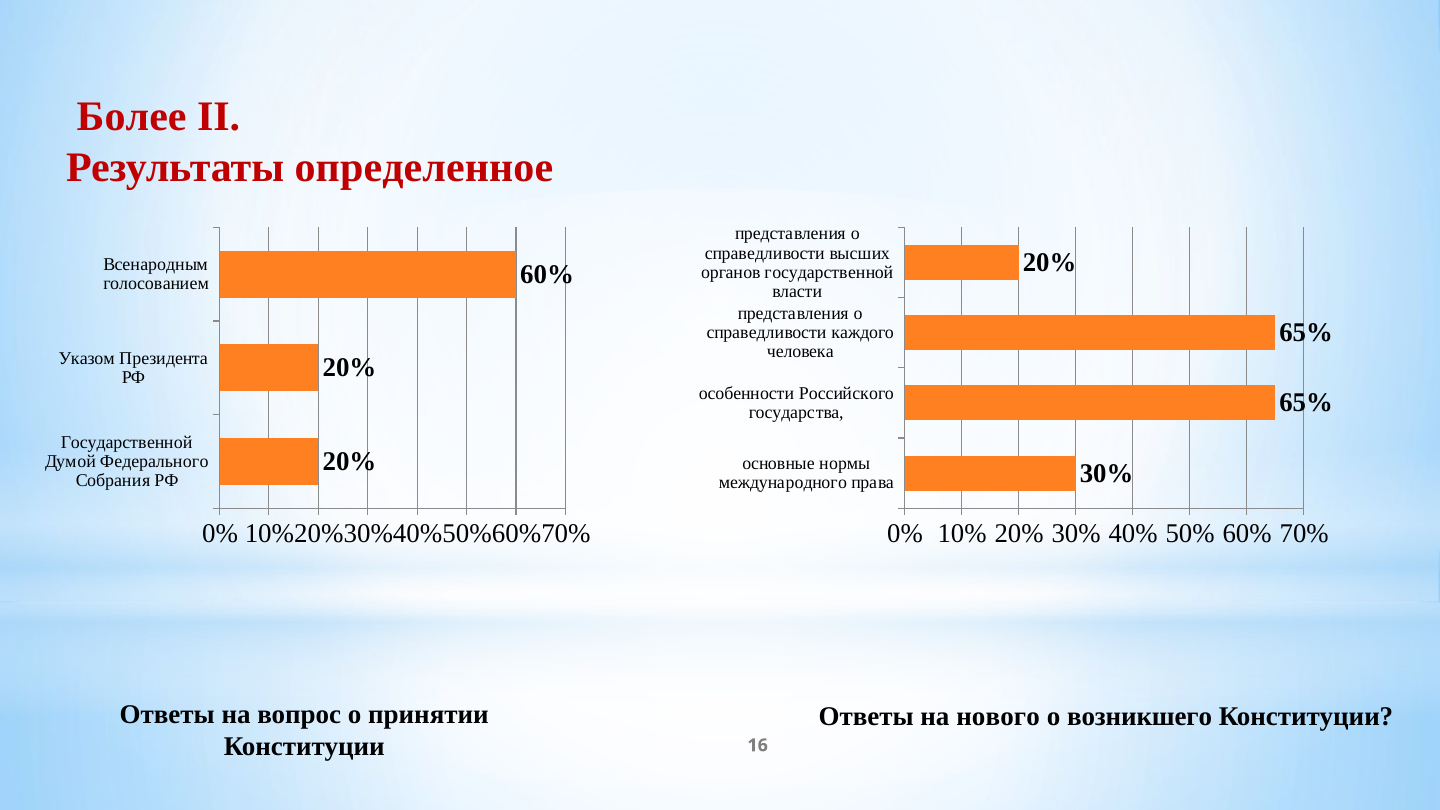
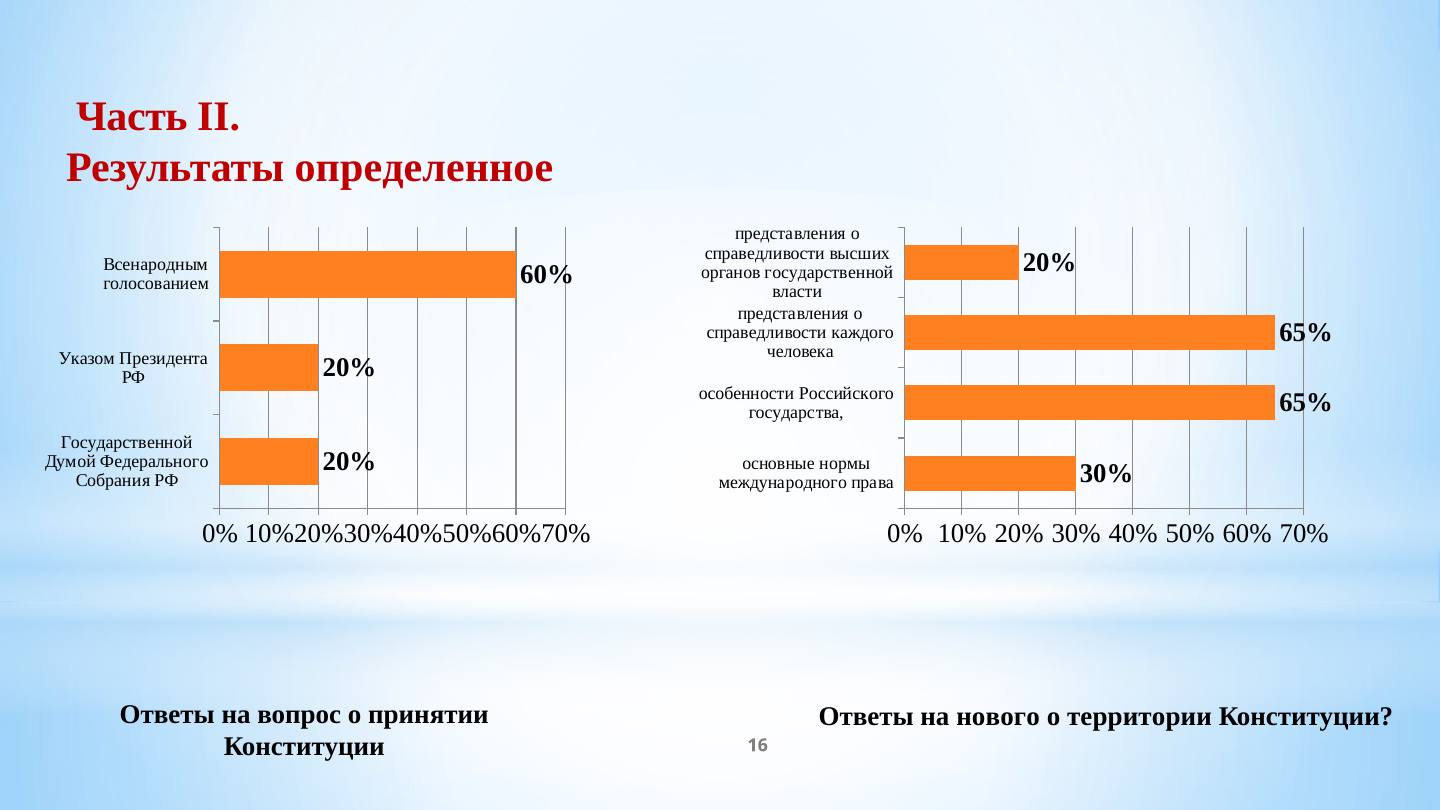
Более: Более -> Часть
возникшего: возникшего -> территории
